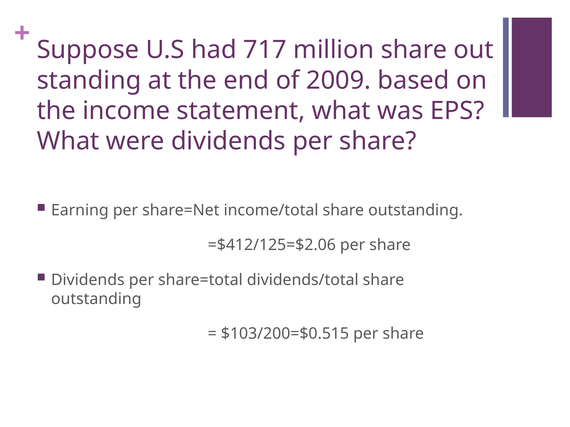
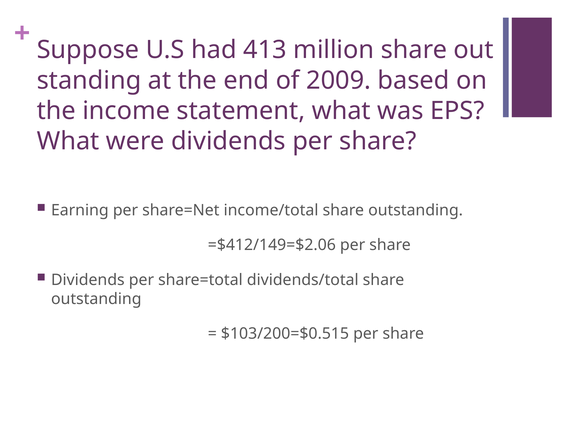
717: 717 -> 413
=$412/125=$2.06: =$412/125=$2.06 -> =$412/149=$2.06
